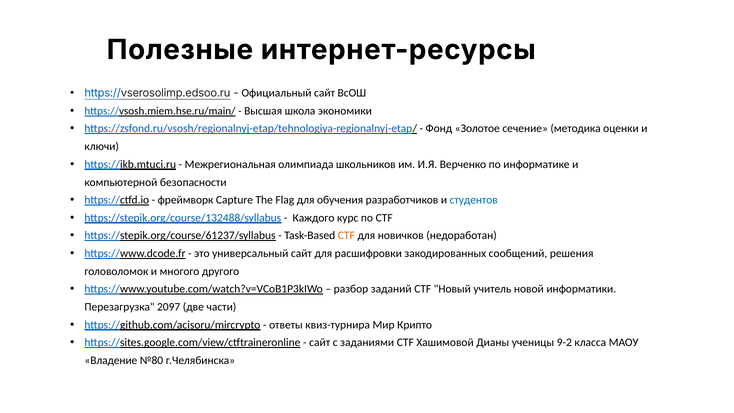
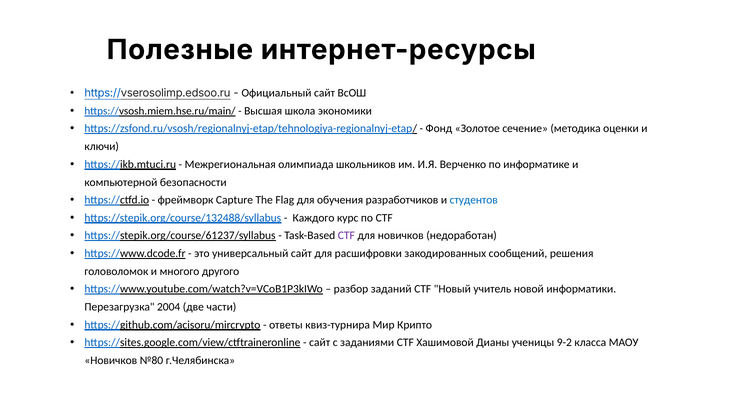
CTF at (346, 236) colour: orange -> purple
2097: 2097 -> 2004
Владение at (111, 361): Владение -> Новичков
